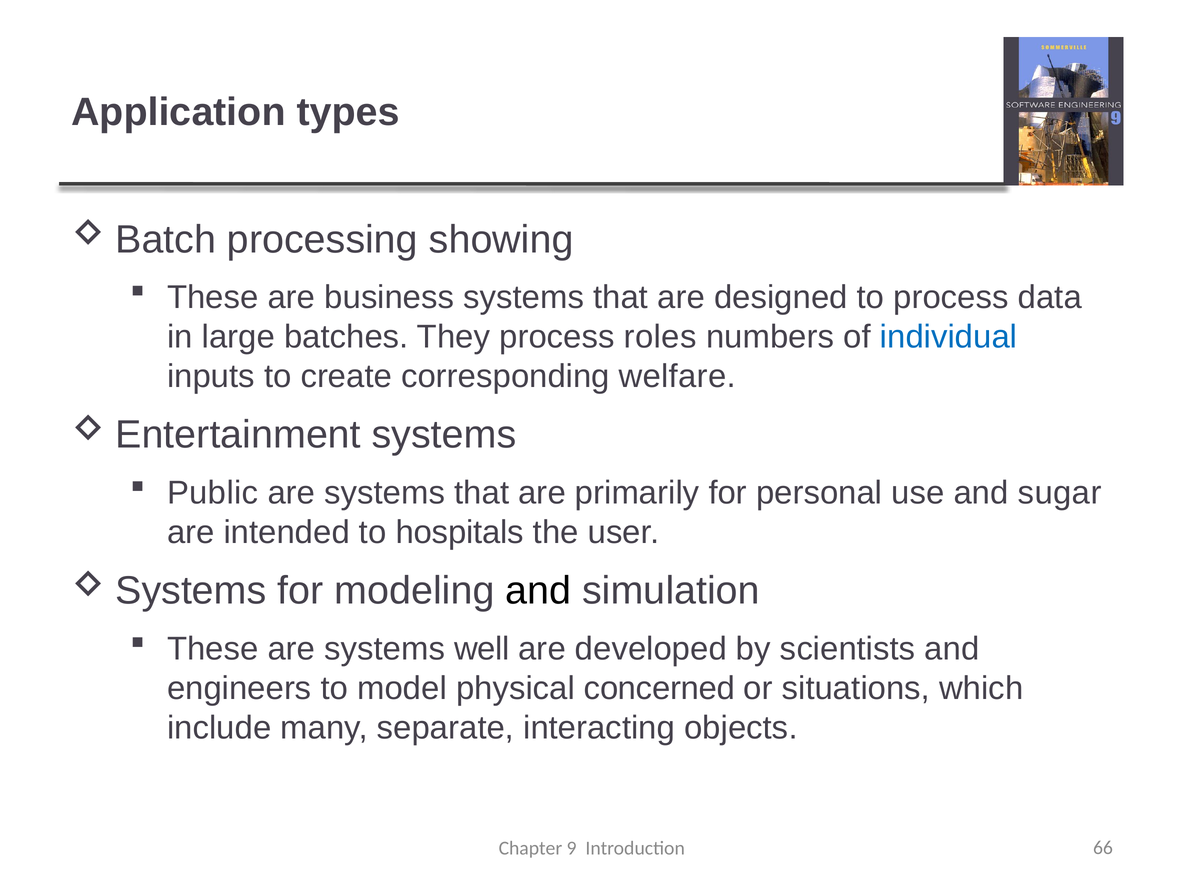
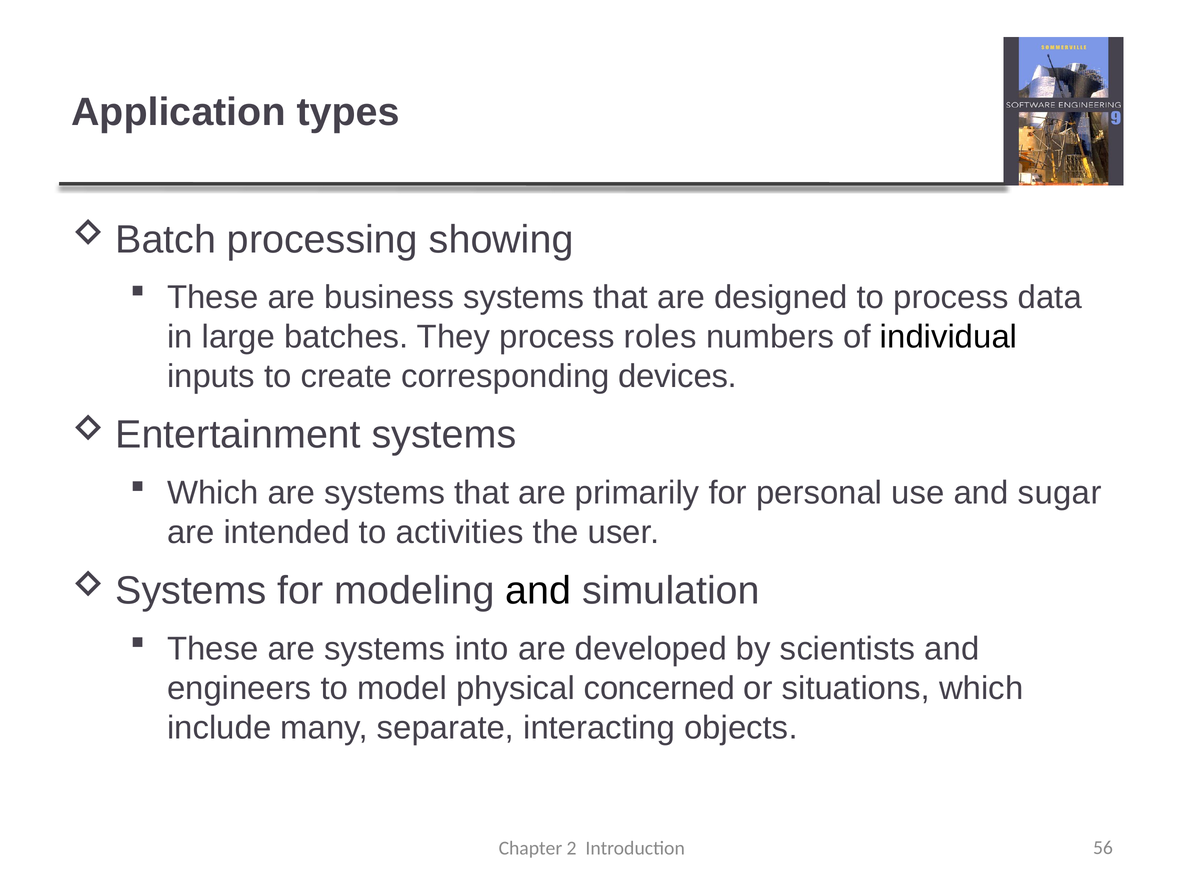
individual colour: blue -> black
welfare: welfare -> devices
Public at (213, 493): Public -> Which
hospitals: hospitals -> activities
well: well -> into
9: 9 -> 2
66: 66 -> 56
